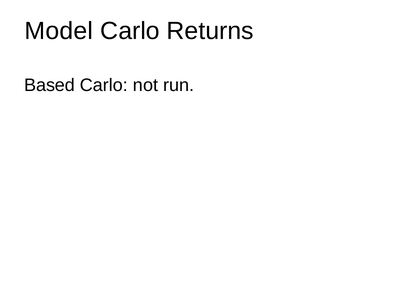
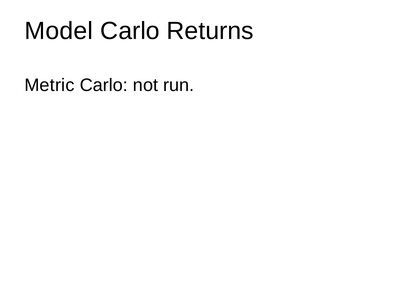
Based: Based -> Metric
